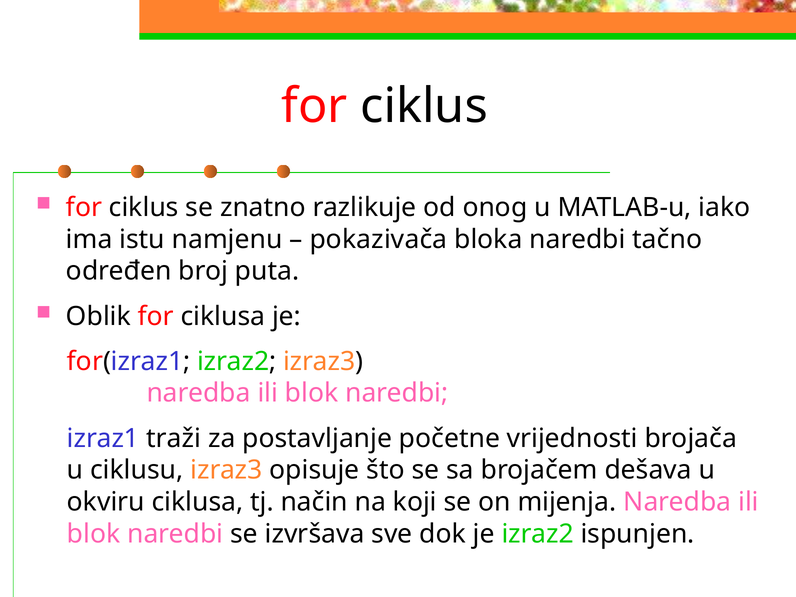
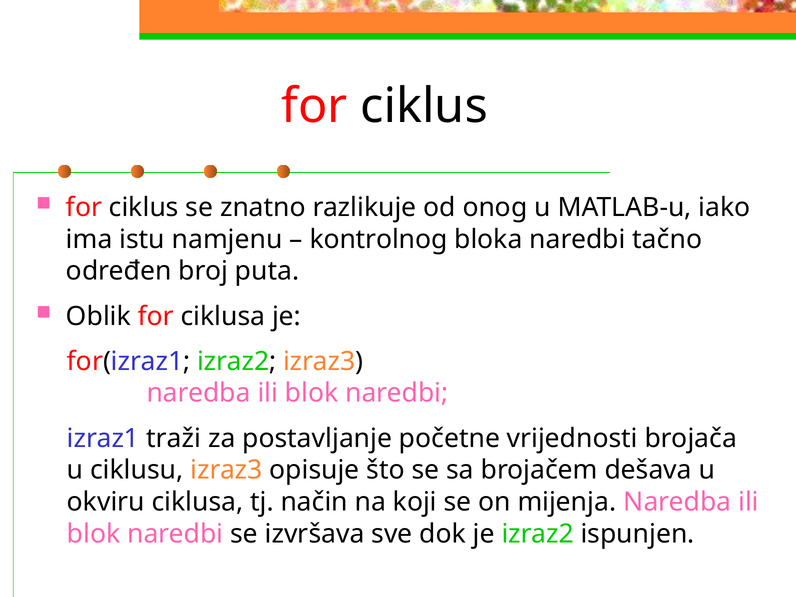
pokazivača: pokazivača -> kontrolnog
